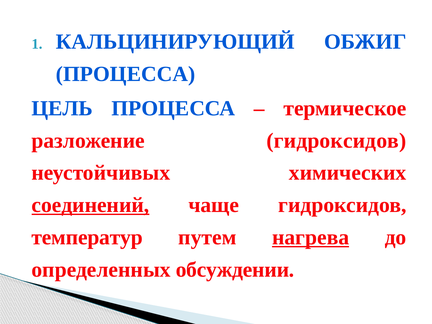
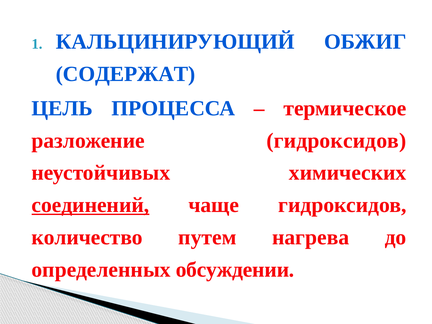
ПРОЦЕССА at (126, 74): ПРОЦЕССА -> СОДЕРЖАТ
температур: температур -> количество
нагрева underline: present -> none
